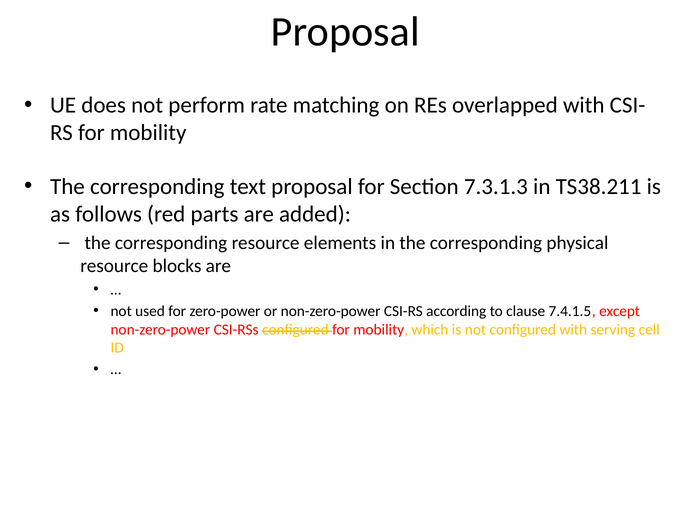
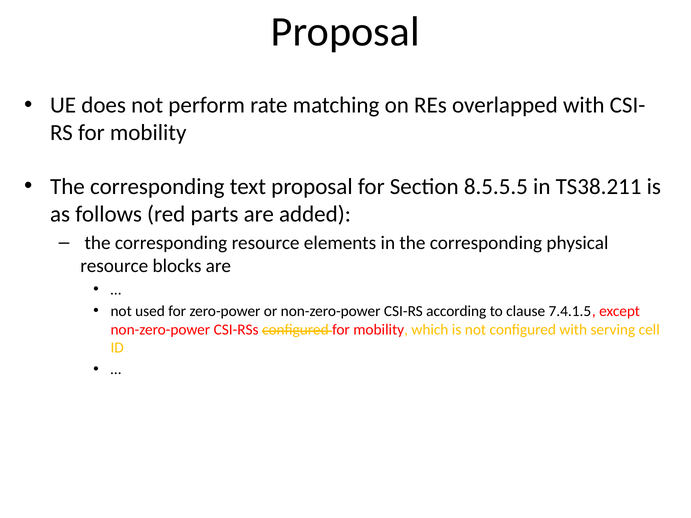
7.3.1.3: 7.3.1.3 -> 8.5.5.5
